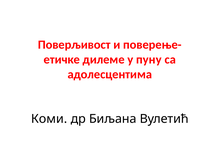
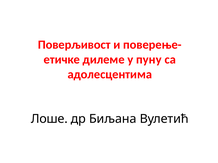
Коми: Коми -> Лоше
